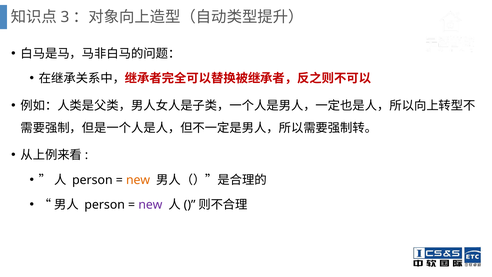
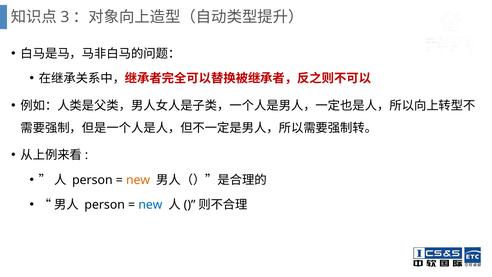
new at (150, 205) colour: purple -> blue
